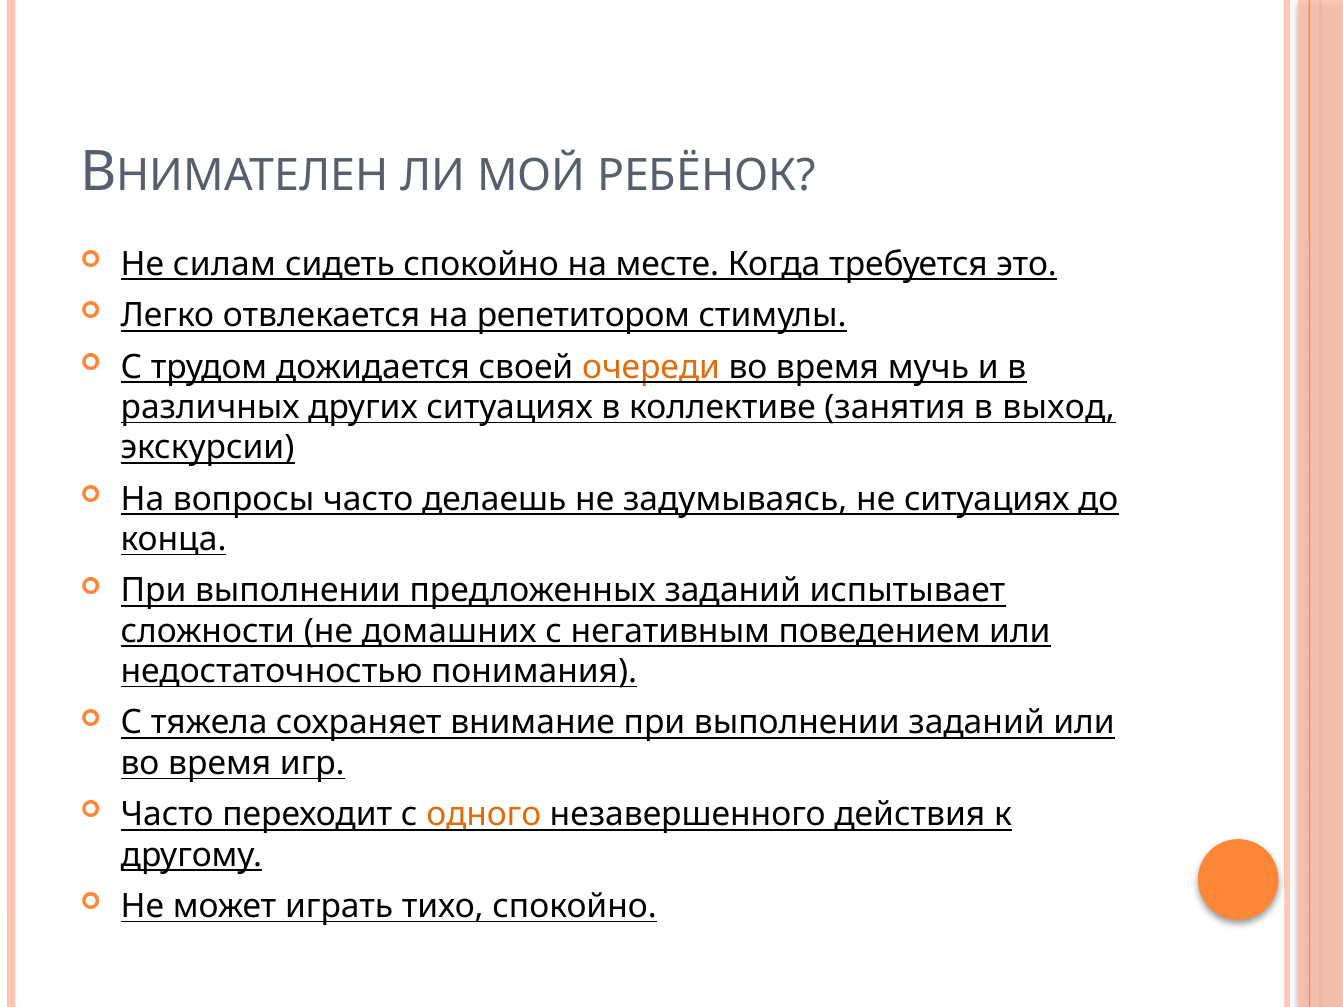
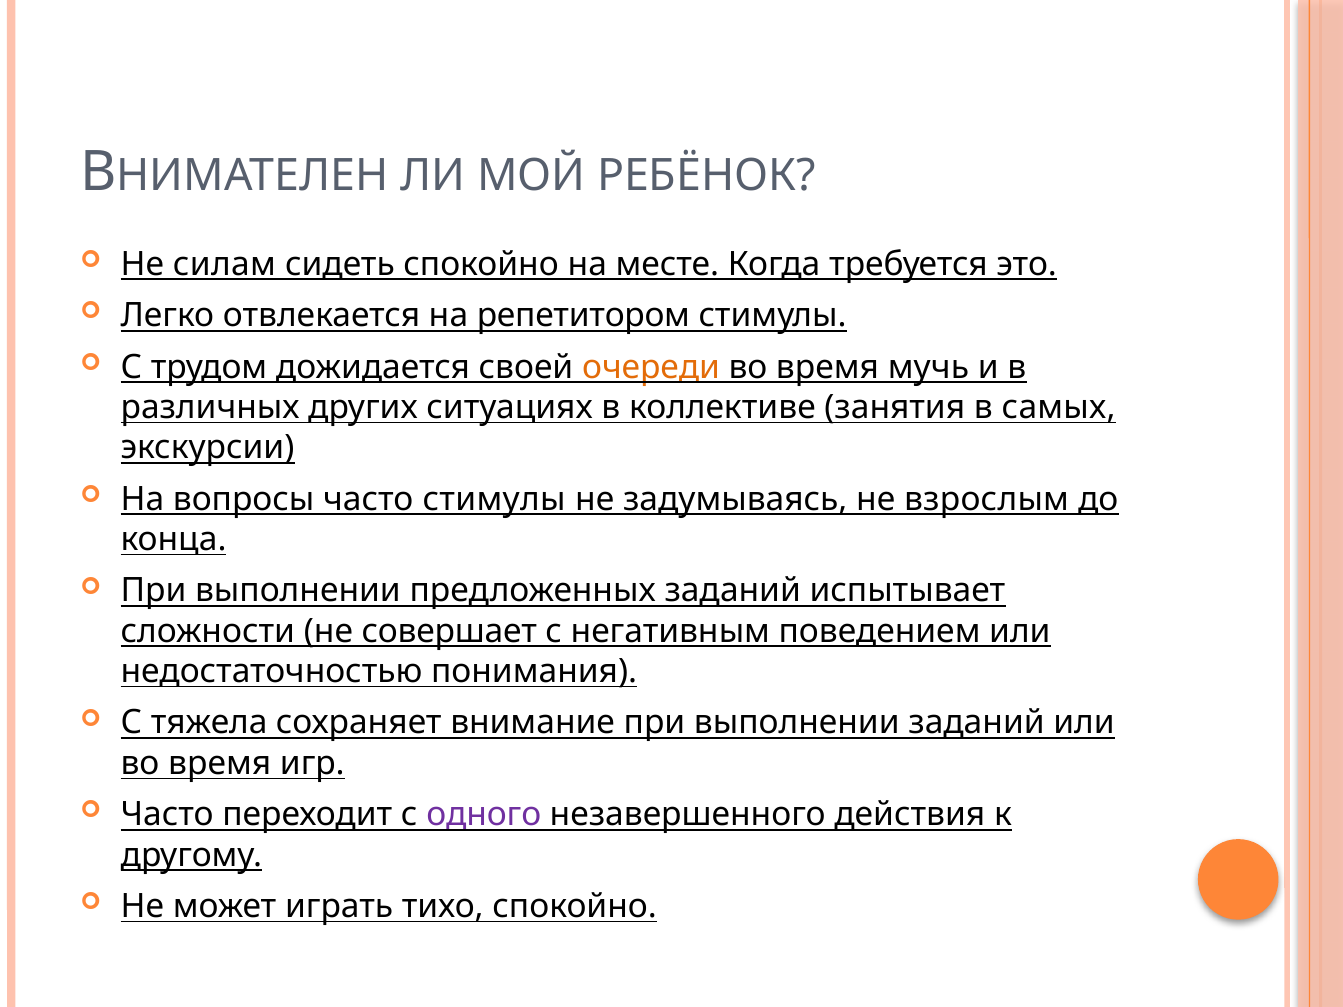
выход: выход -> самых
часто делаешь: делаешь -> стимулы
не ситуациях: ситуациях -> взрослым
домашних: домашних -> совершает
одного colour: orange -> purple
